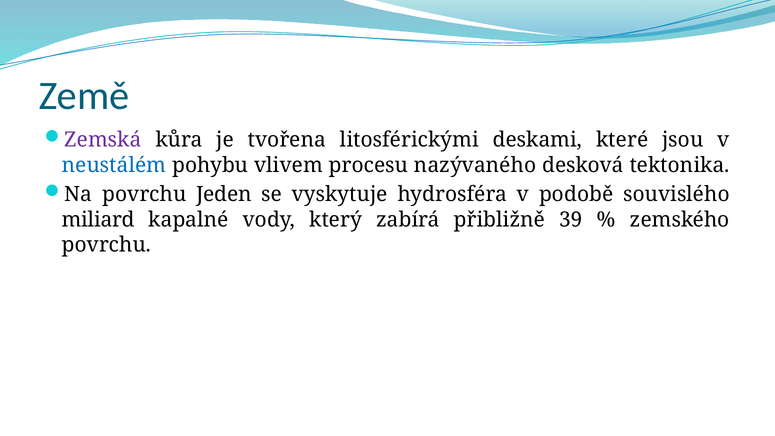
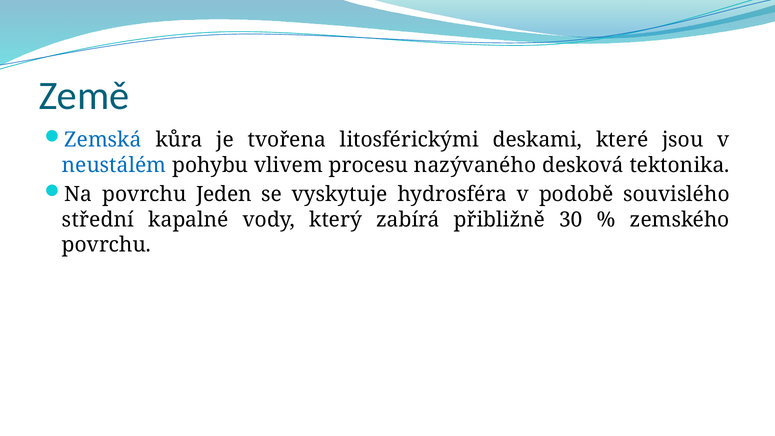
Zemská colour: purple -> blue
miliard: miliard -> střední
39: 39 -> 30
